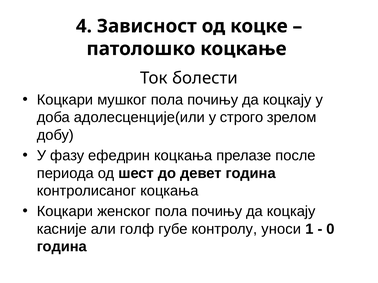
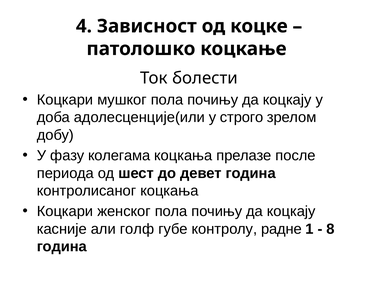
ефедрин: ефедрин -> колегама
уноси: уноси -> радне
0: 0 -> 8
